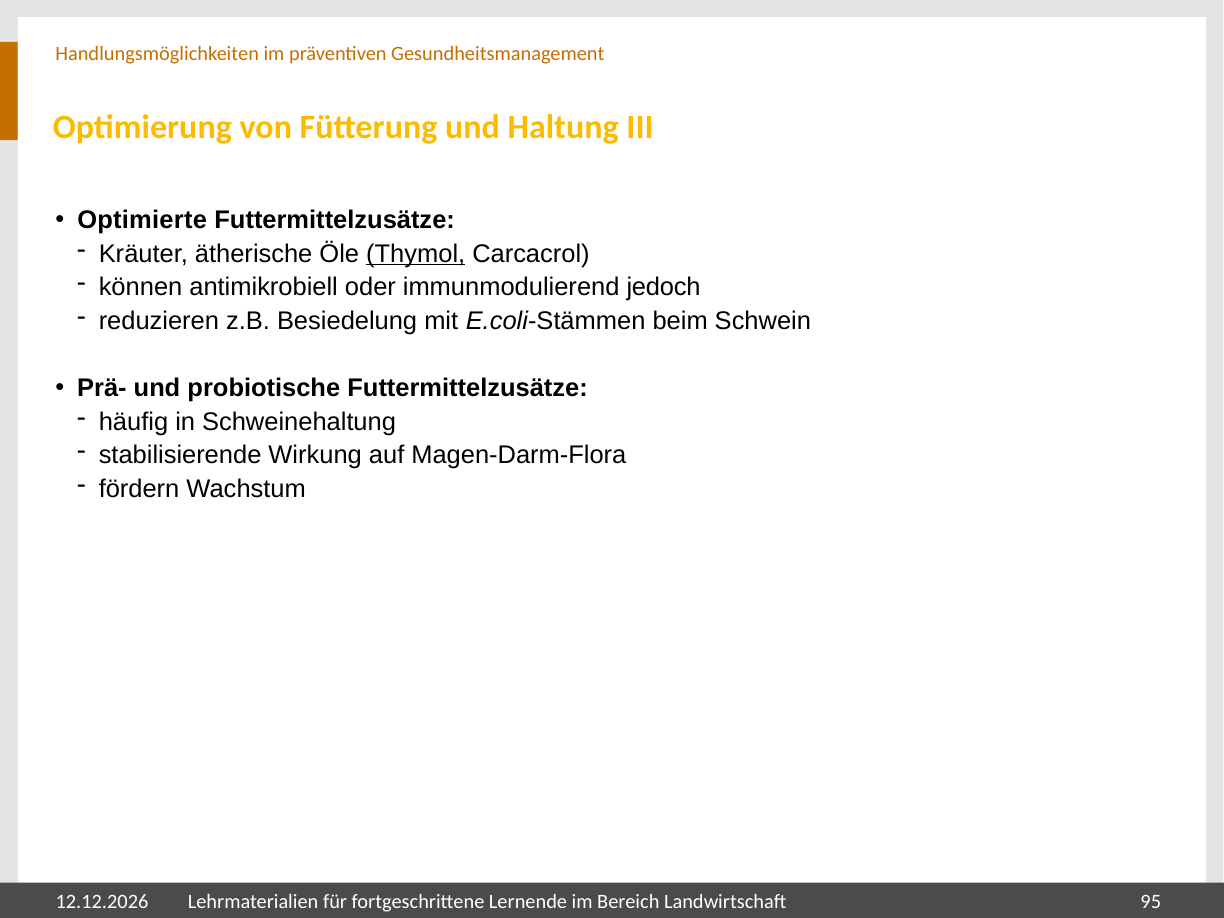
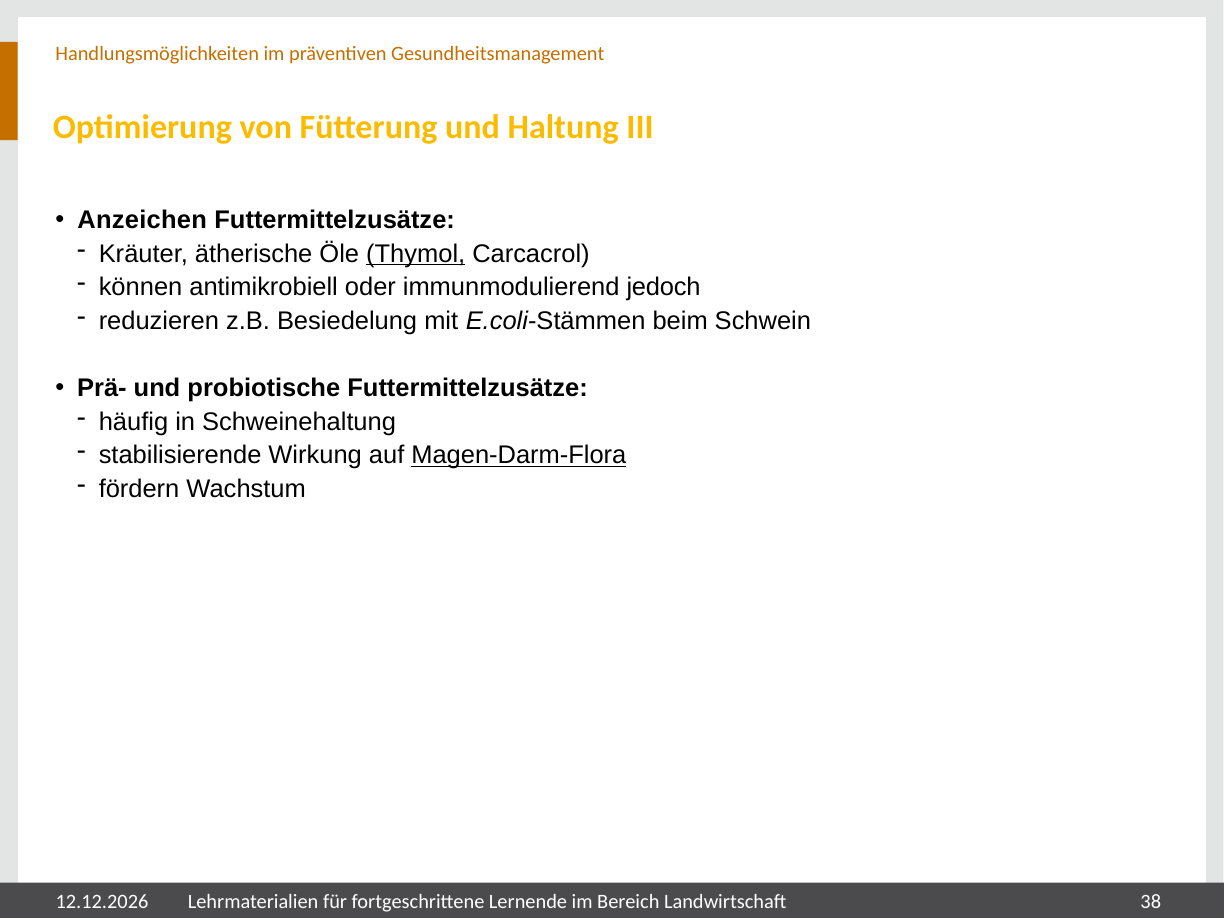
Optimierte: Optimierte -> Anzeichen
Magen-Darm-Flora underline: none -> present
95: 95 -> 38
